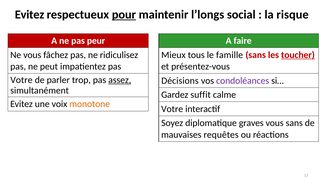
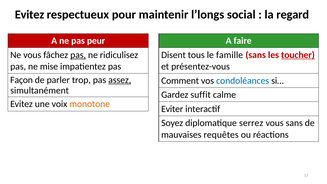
pour underline: present -> none
risque: risque -> regard
pas at (78, 55) underline: none -> present
Mieux: Mieux -> Disent
peut: peut -> mise
Votre at (21, 80): Votre -> Façon
Décisions: Décisions -> Comment
condoléances colour: purple -> blue
Votre at (172, 109): Votre -> Eviter
graves: graves -> serrez
